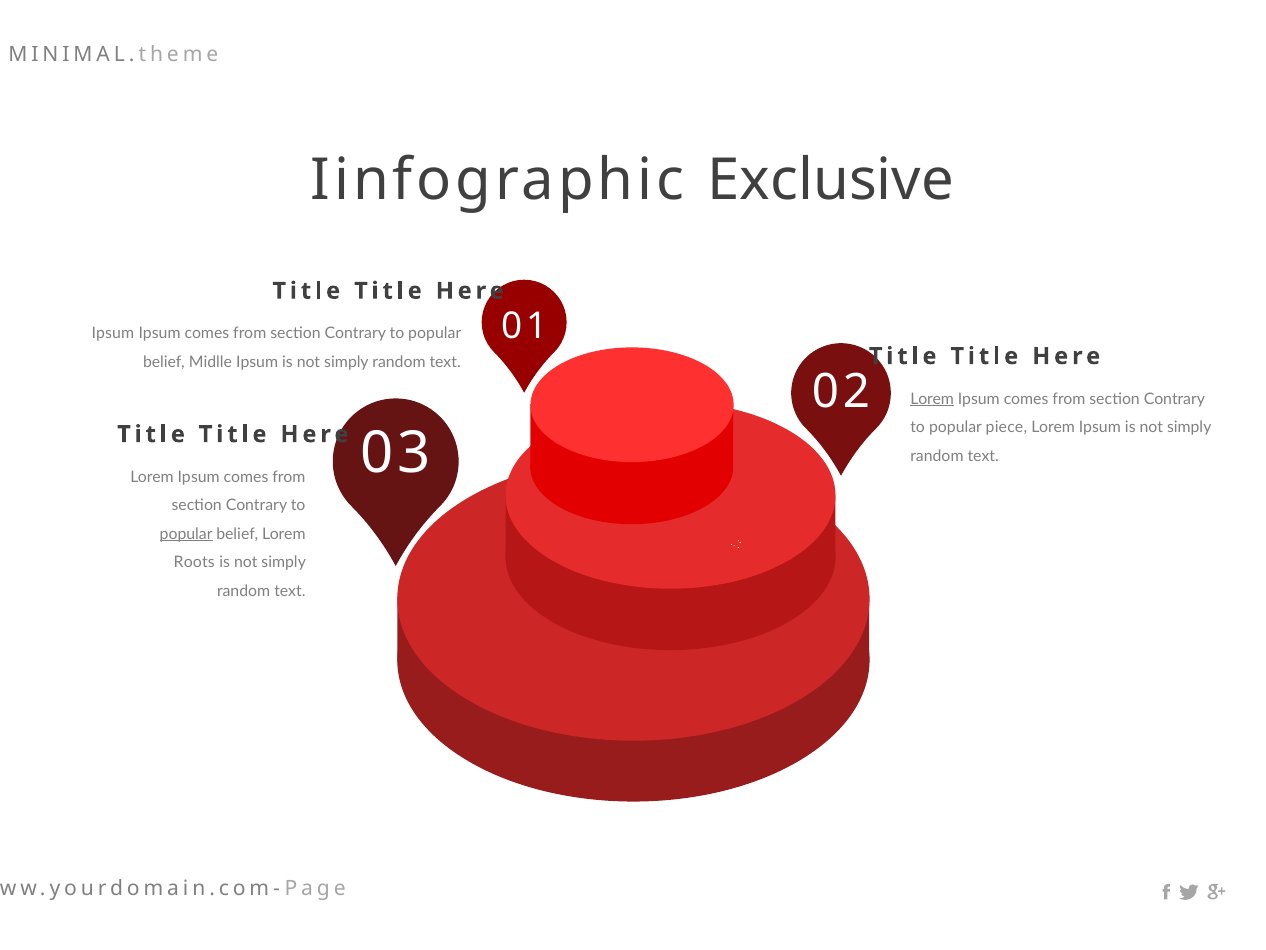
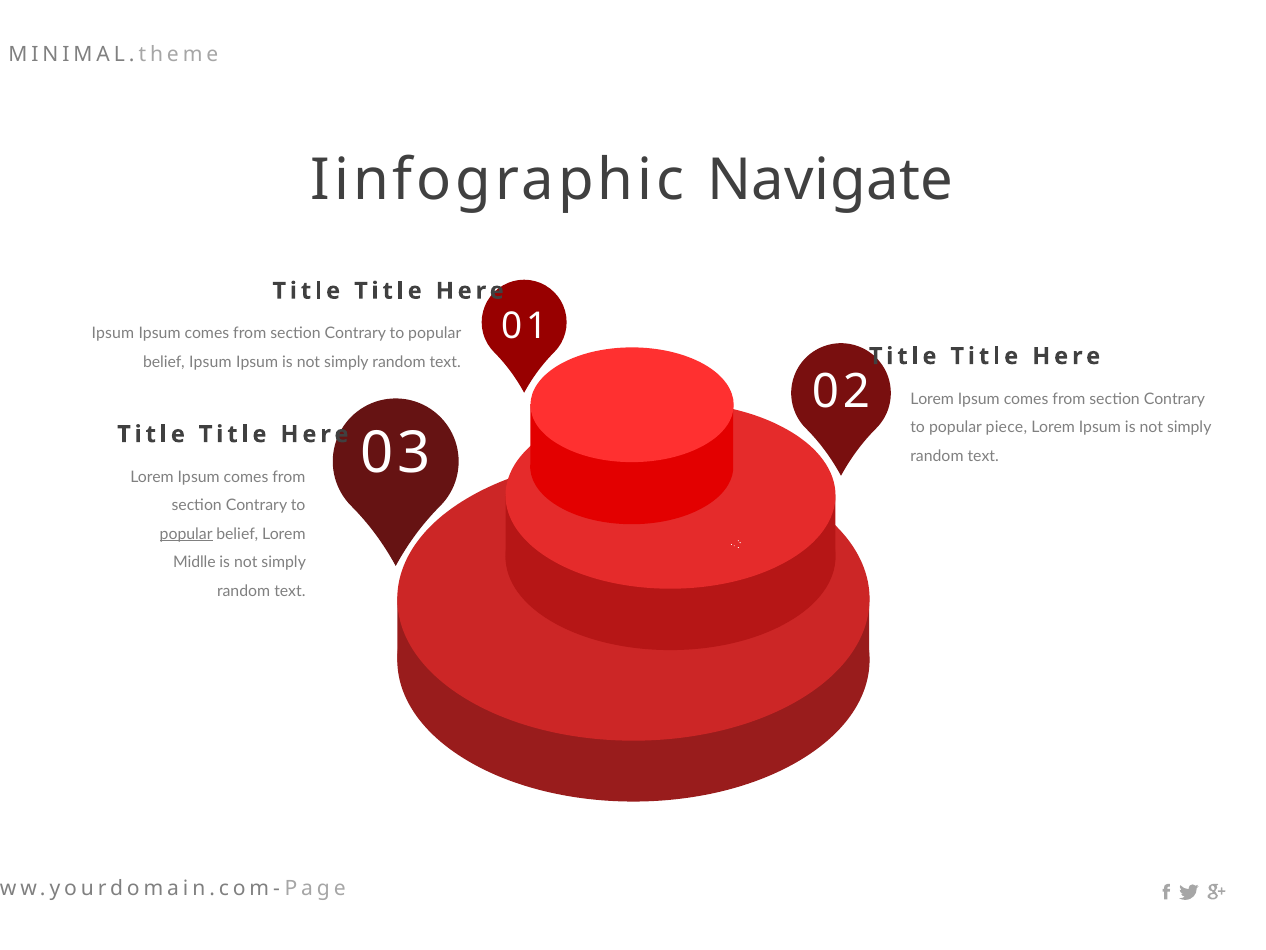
Exclusive: Exclusive -> Navigate
belief Midlle: Midlle -> Ipsum
Lorem at (932, 399) underline: present -> none
Roots: Roots -> Midlle
